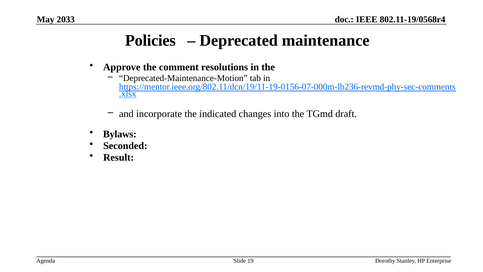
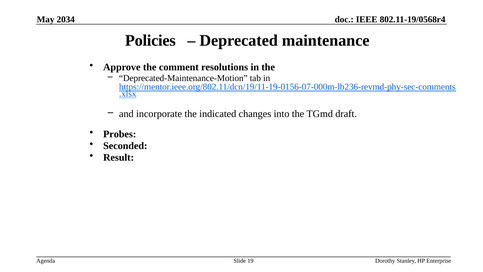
2033: 2033 -> 2034
Bylaws: Bylaws -> Probes
